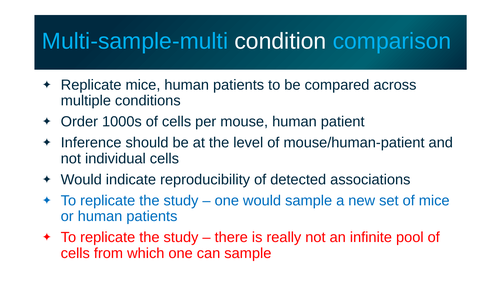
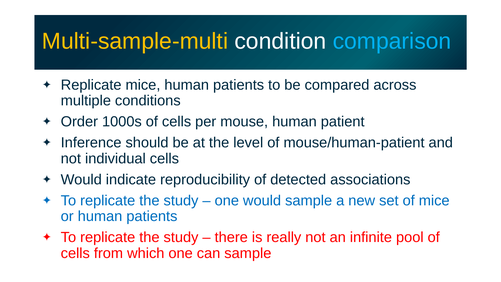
Multi-sample-multi colour: light blue -> yellow
